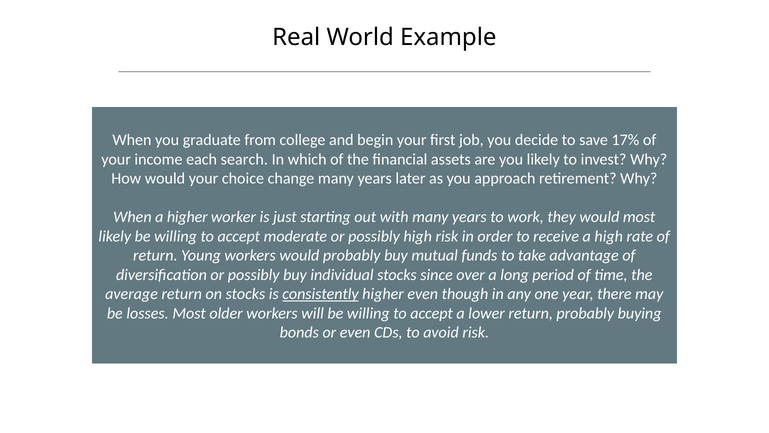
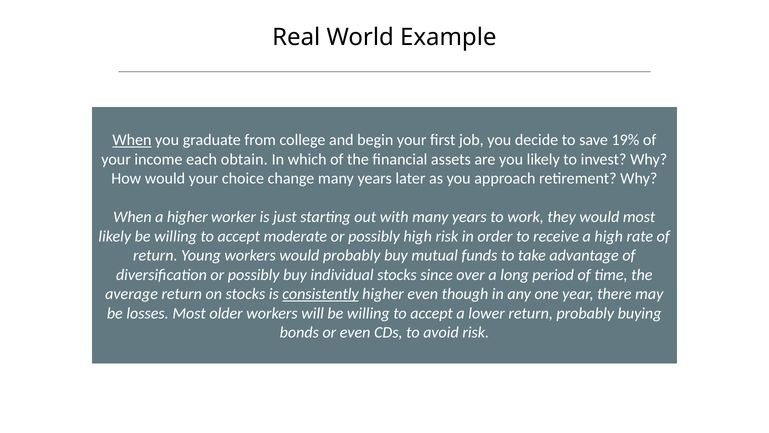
When at (132, 140) underline: none -> present
17%: 17% -> 19%
search: search -> obtain
